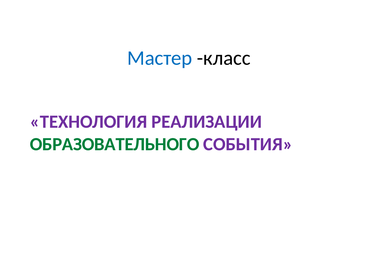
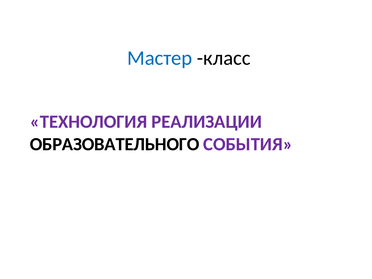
ОБРАЗОВАТЕЛЬНОГО colour: green -> black
